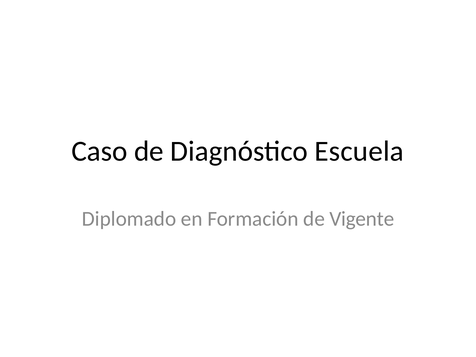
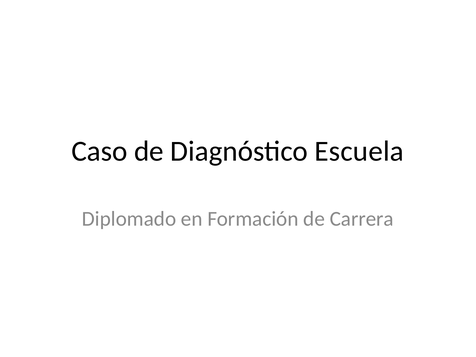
Vigente: Vigente -> Carrera
